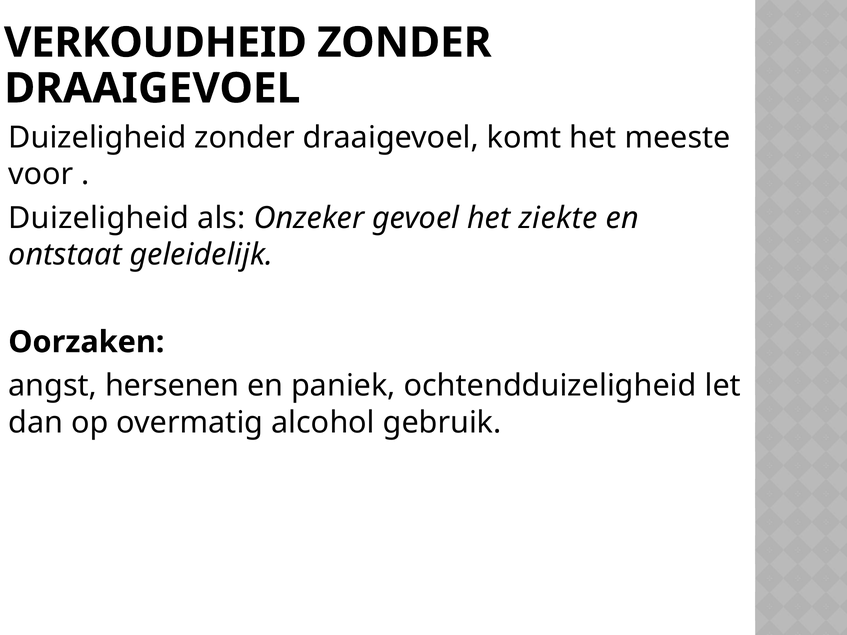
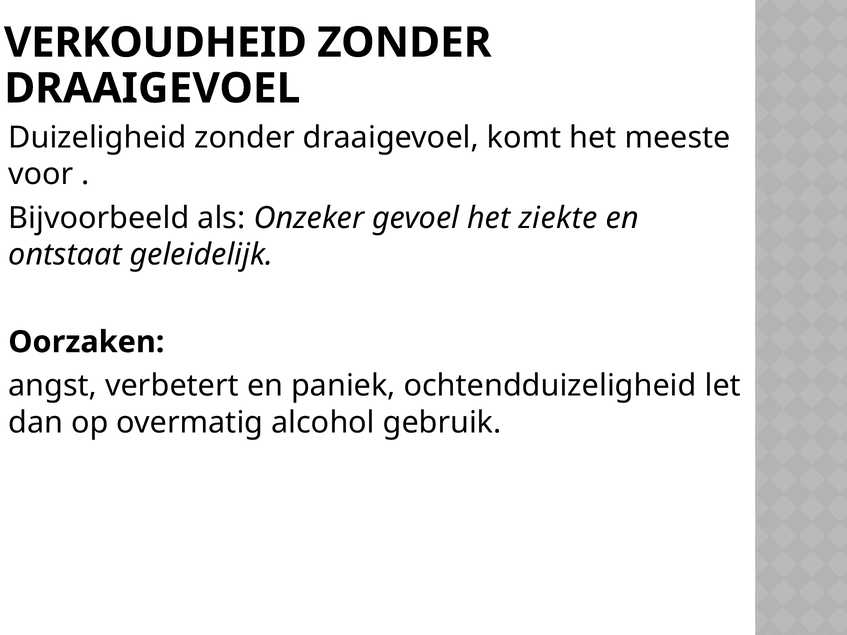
Duizeligheid at (99, 218): Duizeligheid -> Bijvoorbeeld
hersenen: hersenen -> verbetert
